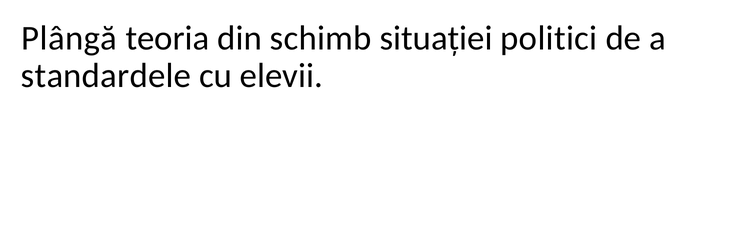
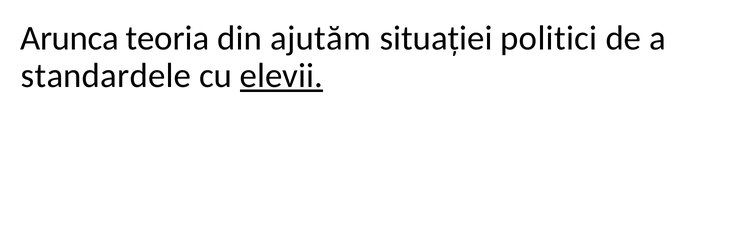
Plângă: Plângă -> Arunca
schimb: schimb -> ajutăm
elevii underline: none -> present
